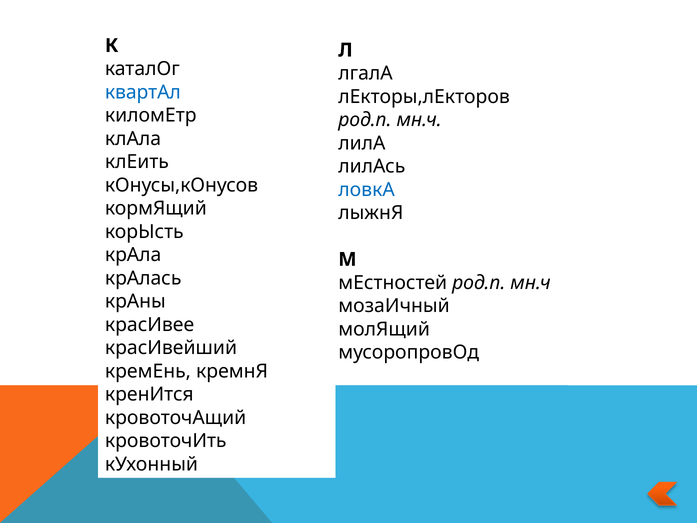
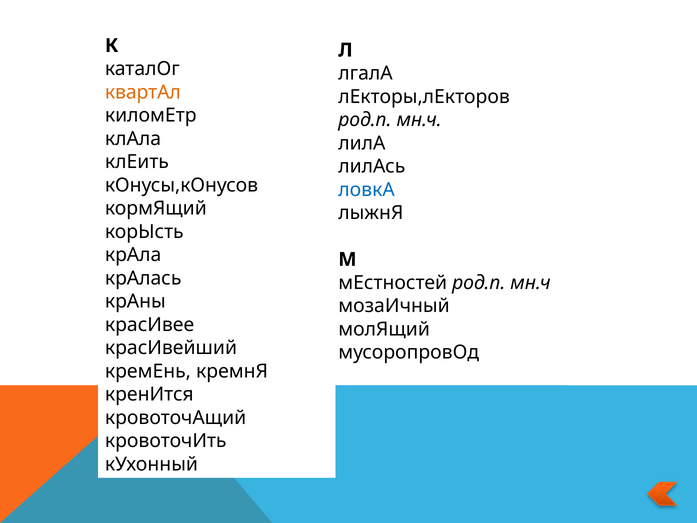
квартАл colour: blue -> orange
